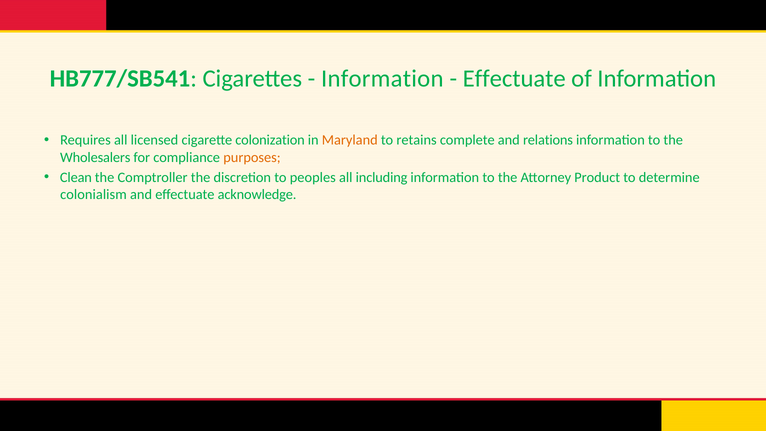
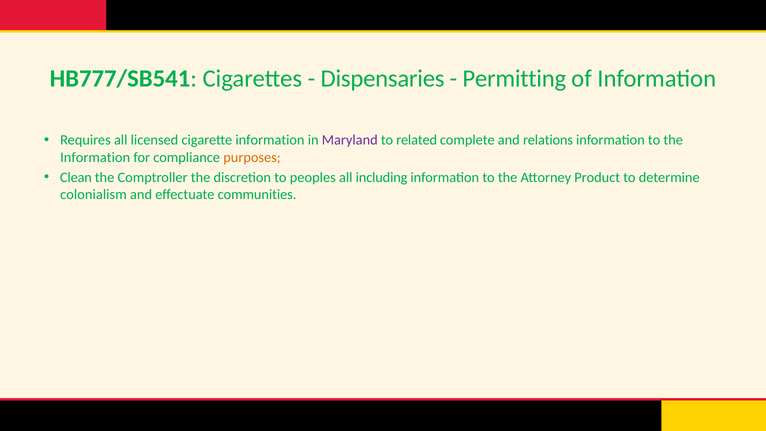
Information at (382, 79): Information -> Dispensaries
Effectuate at (514, 79): Effectuate -> Permitting
cigarette colonization: colonization -> information
Maryland colour: orange -> purple
retains: retains -> related
Wholesalers at (95, 157): Wholesalers -> Information
acknowledge: acknowledge -> communities
